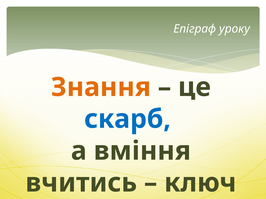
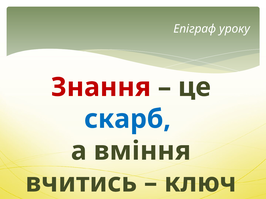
Знання colour: orange -> red
